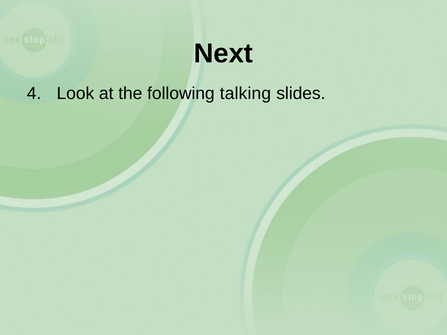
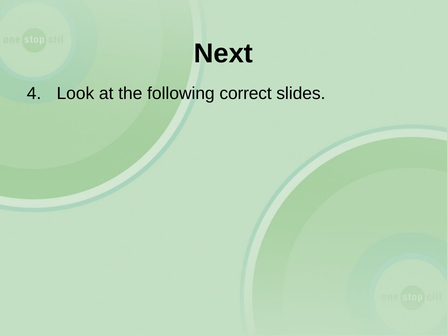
talking: talking -> correct
